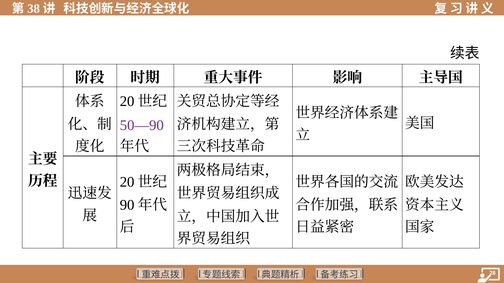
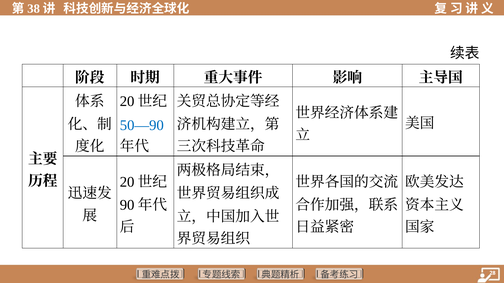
50—90 colour: purple -> blue
